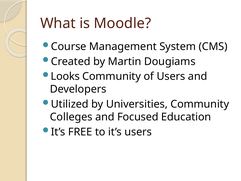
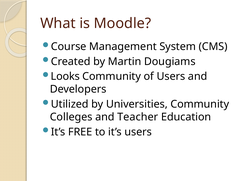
Focused: Focused -> Teacher
